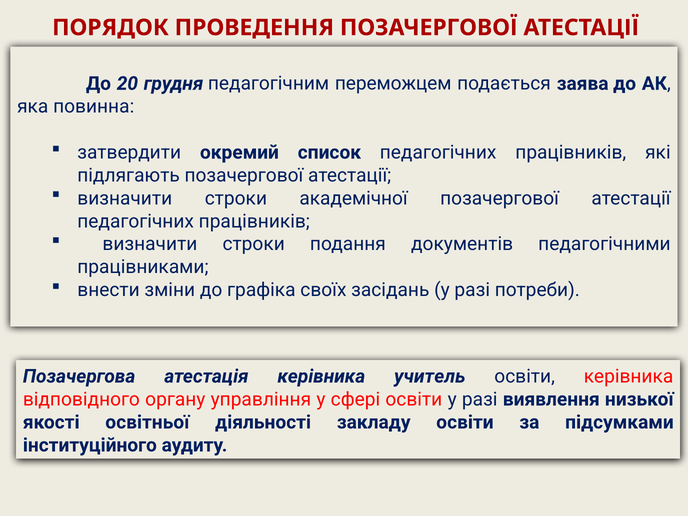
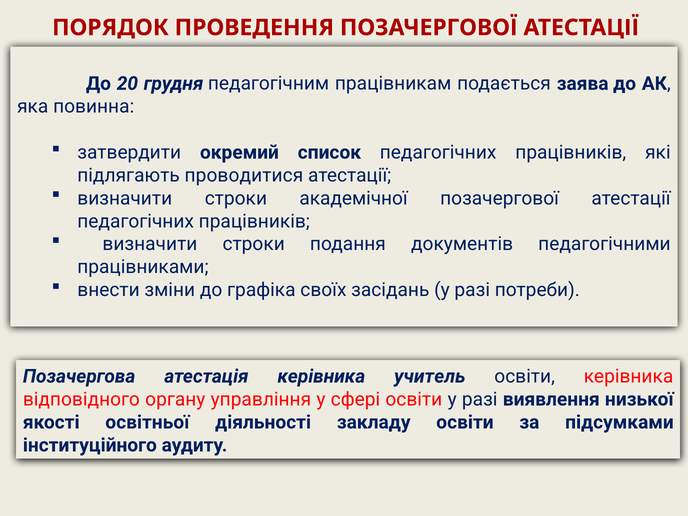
переможцем: переможцем -> працівникам
підлягають позачергової: позачергової -> проводитися
